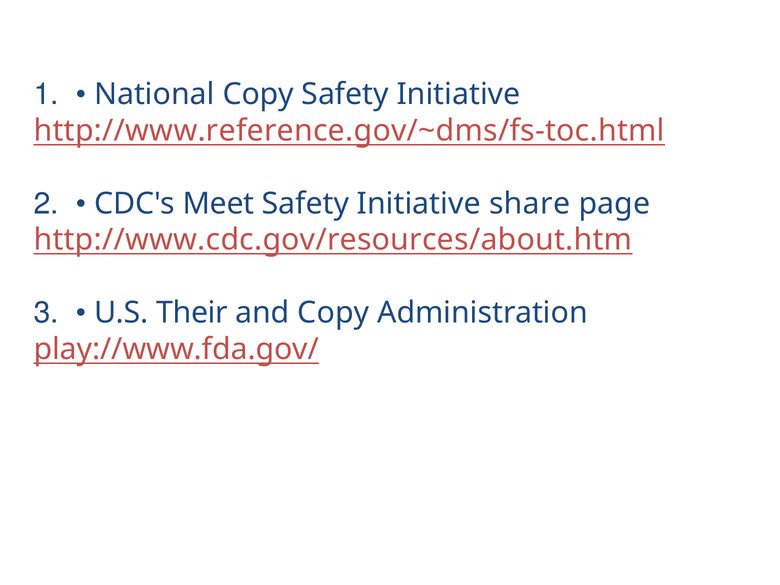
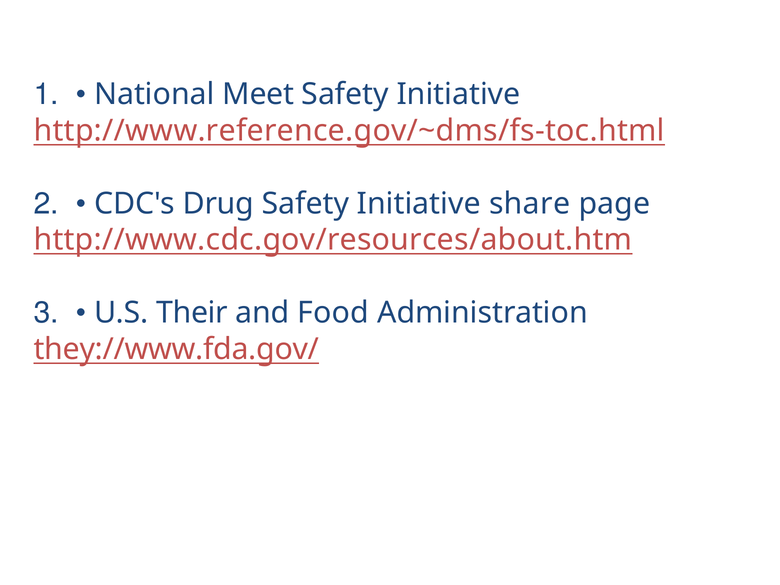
National Copy: Copy -> Meet
Meet: Meet -> Drug
and Copy: Copy -> Food
play://www.fda.gov/: play://www.fda.gov/ -> they://www.fda.gov/
